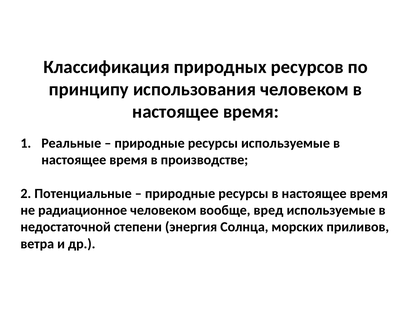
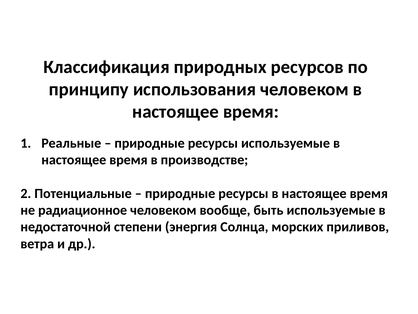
вред: вред -> быть
